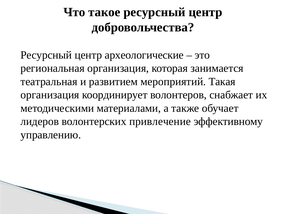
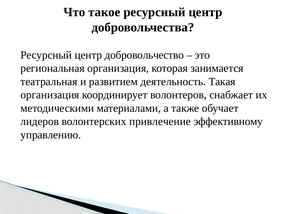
археологические: археологические -> добровольчество
мероприятий: мероприятий -> деятельность
